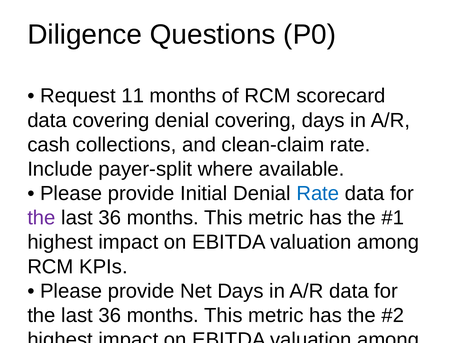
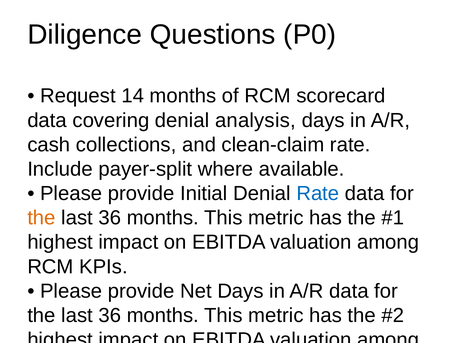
11: 11 -> 14
denial covering: covering -> analysis
the at (41, 218) colour: purple -> orange
